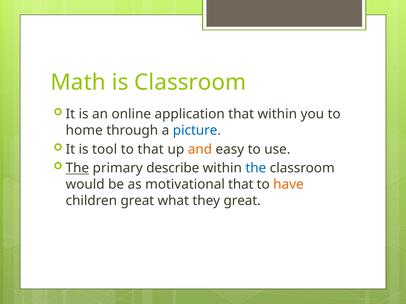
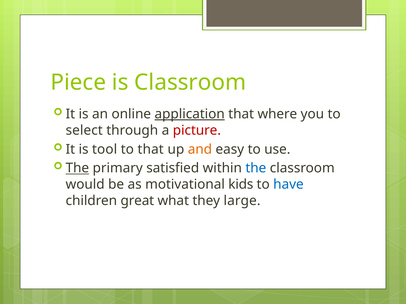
Math: Math -> Piece
application underline: none -> present
that within: within -> where
home: home -> select
picture colour: blue -> red
describe: describe -> satisfied
motivational that: that -> kids
have colour: orange -> blue
they great: great -> large
